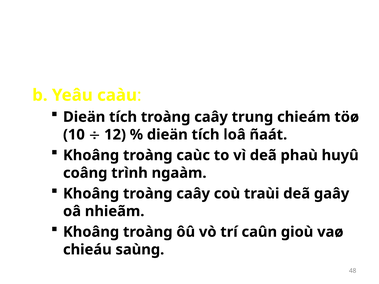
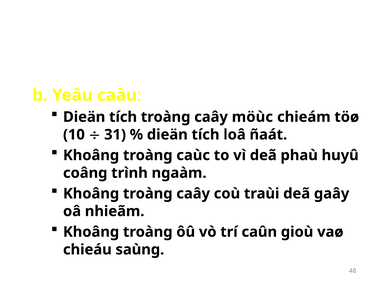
trung: trung -> möùc
12: 12 -> 31
